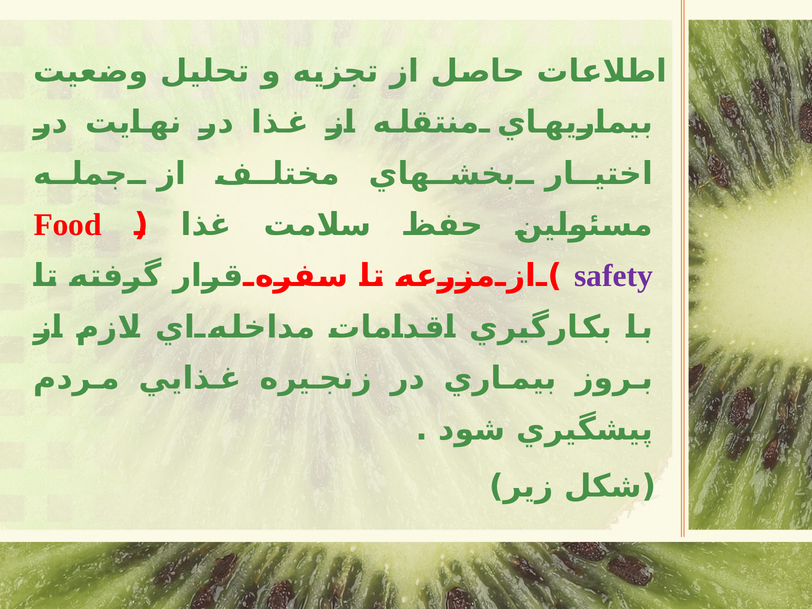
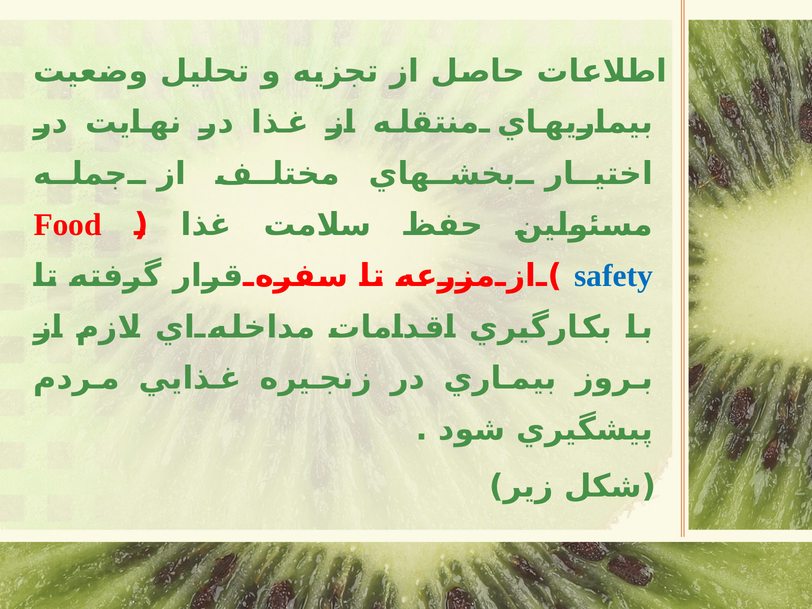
safety colour: purple -> blue
